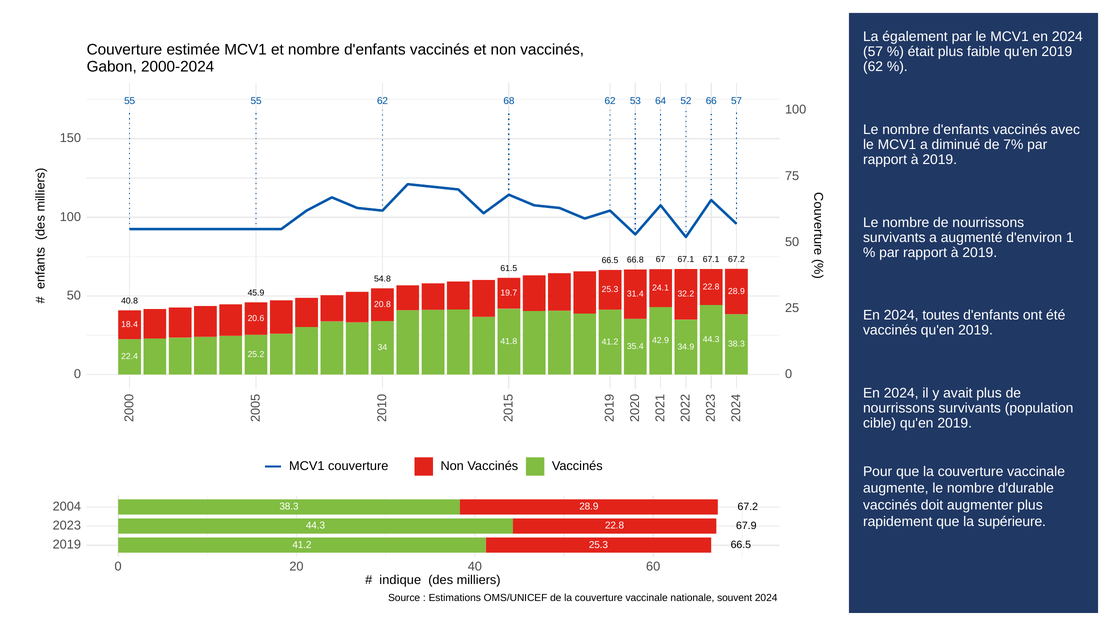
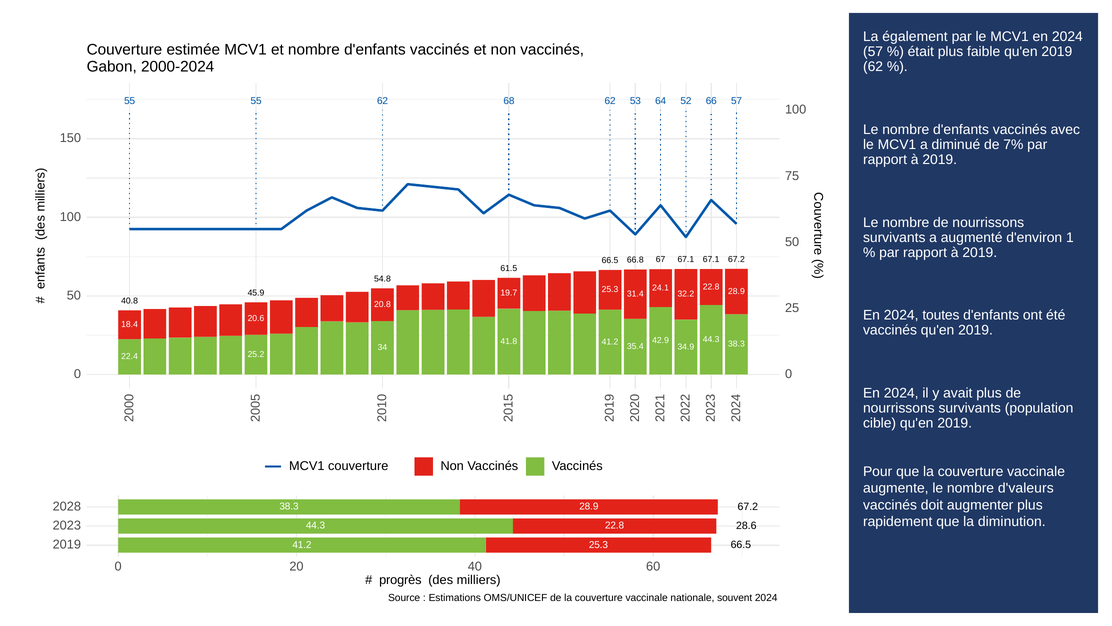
d'durable: d'durable -> d'valeurs
2004: 2004 -> 2028
supérieure: supérieure -> diminution
67.9: 67.9 -> 28.6
indique: indique -> progrès
